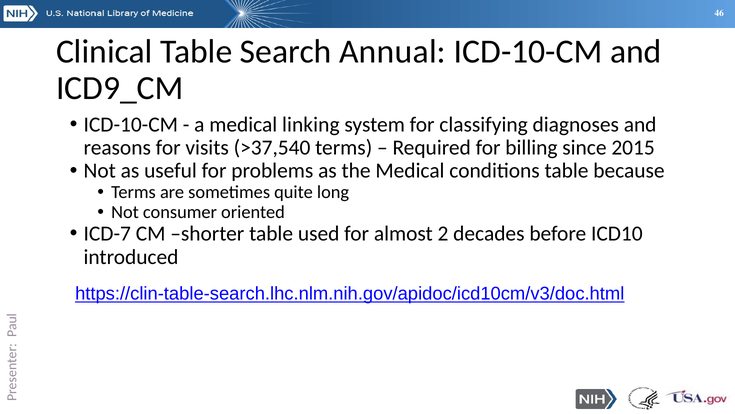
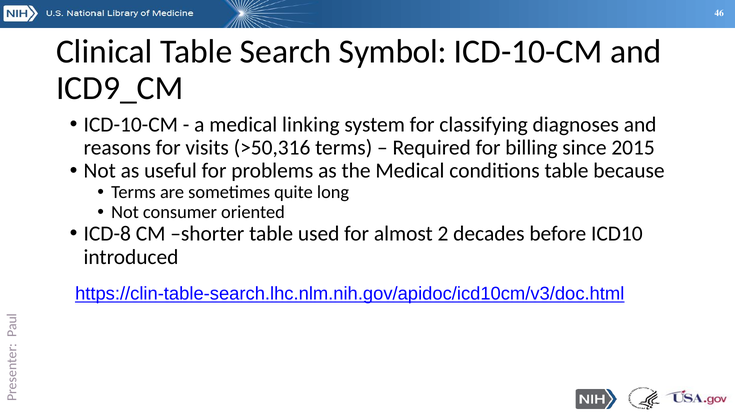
Annual: Annual -> Symbol
>37,540: >37,540 -> >50,316
ICD-7: ICD-7 -> ICD-8
